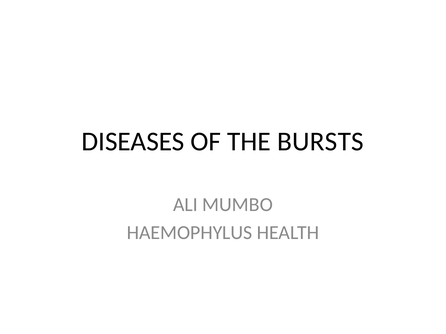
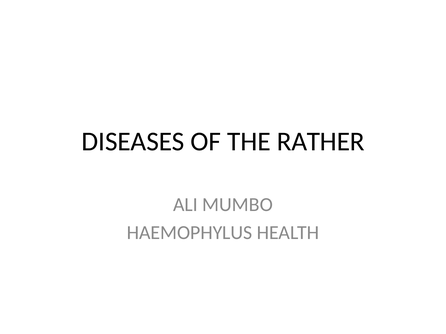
BURSTS: BURSTS -> RATHER
